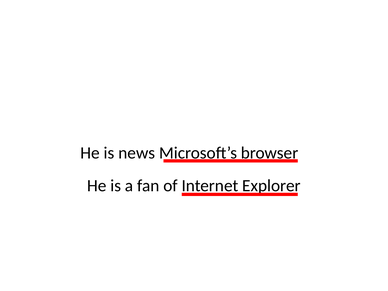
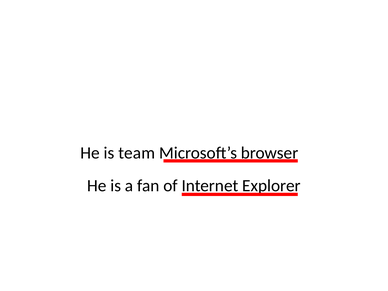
news: news -> team
